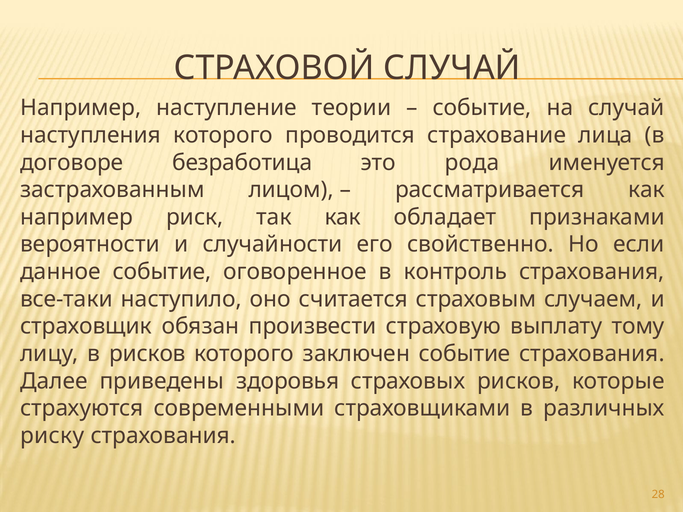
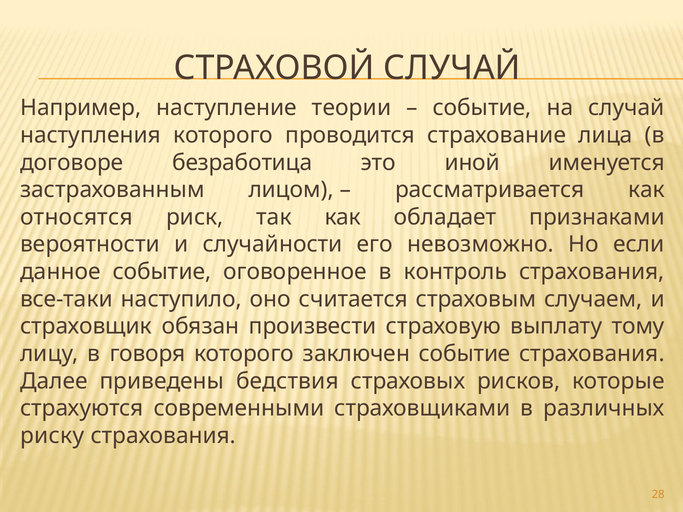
рода: рода -> иной
например at (77, 217): например -> относятся
свойственно: свойственно -> невозможно
в рисков: рисков -> говоря
здоровья: здоровья -> бедствия
